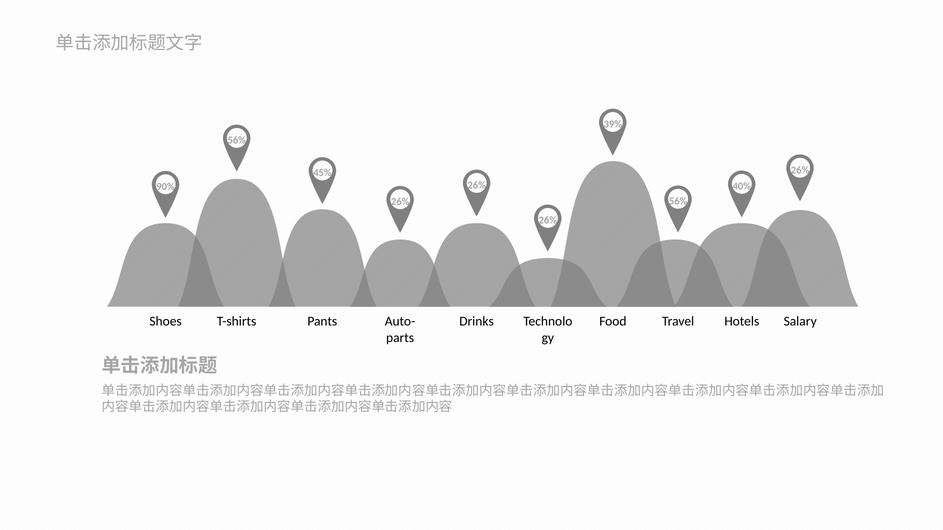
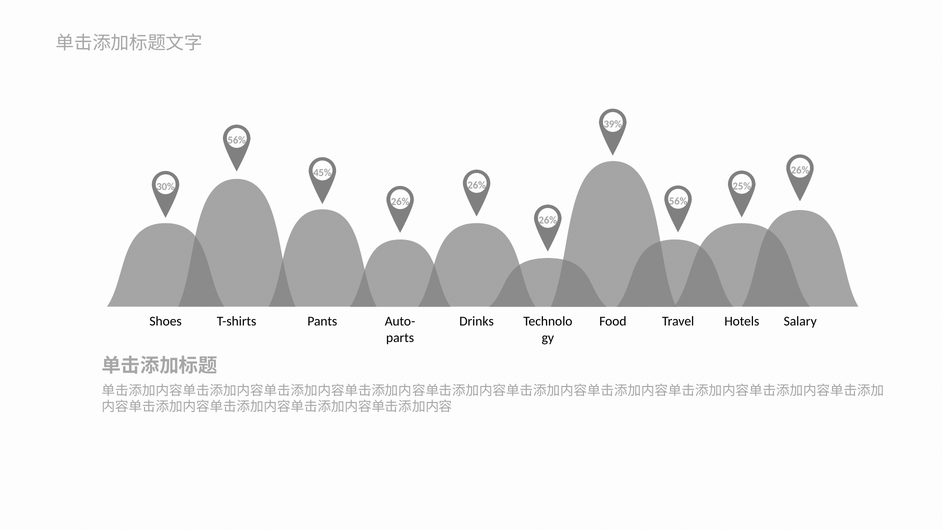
40%: 40% -> 25%
90%: 90% -> 30%
